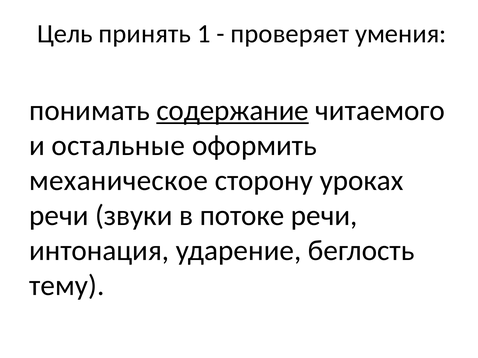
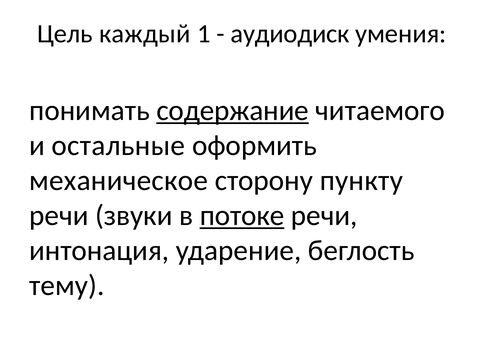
принять: принять -> каждый
проверяет: проверяет -> аудиодиск
уроках: уроках -> пункту
потоке underline: none -> present
